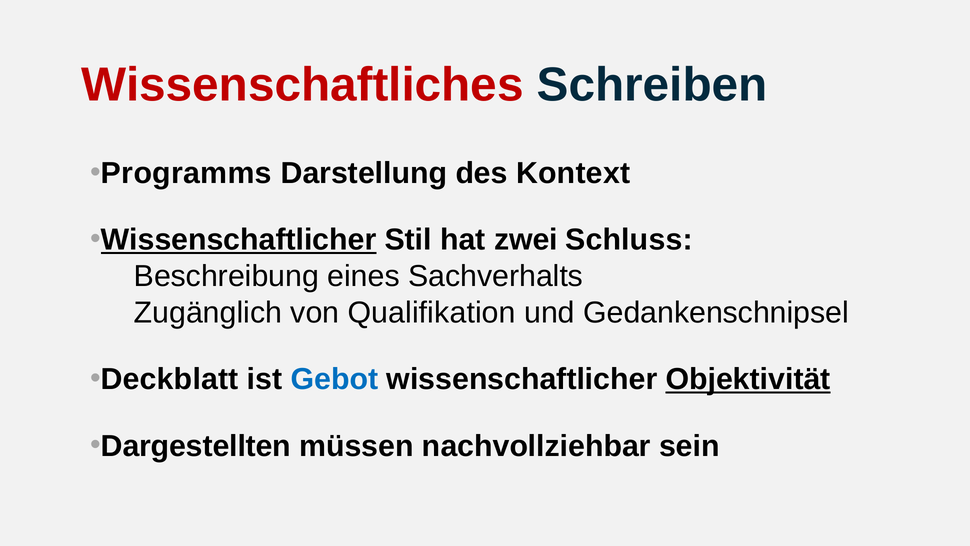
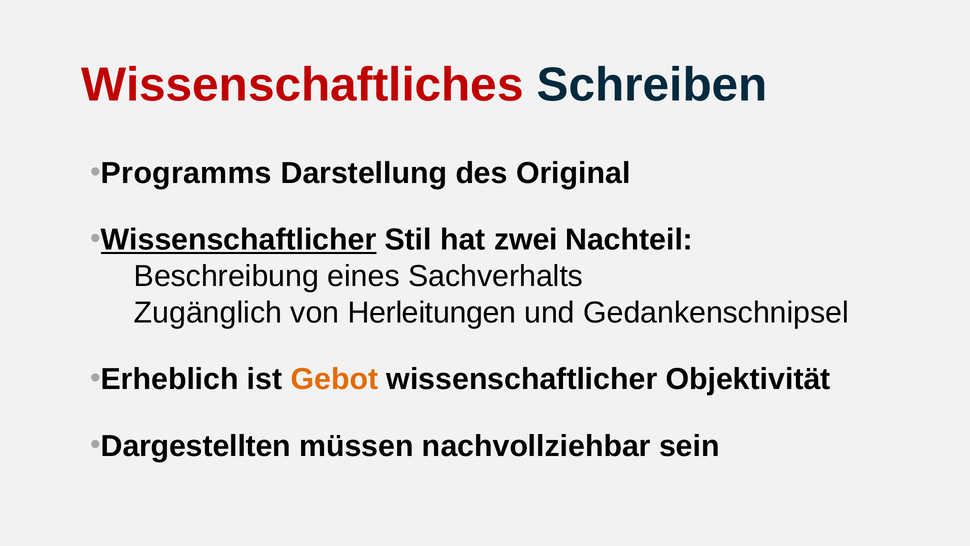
Kontext: Kontext -> Original
Schluss: Schluss -> Nachteil
Qualifikation: Qualifikation -> Herleitungen
Deckblatt: Deckblatt -> Erheblich
Gebot colour: blue -> orange
Objektivität underline: present -> none
